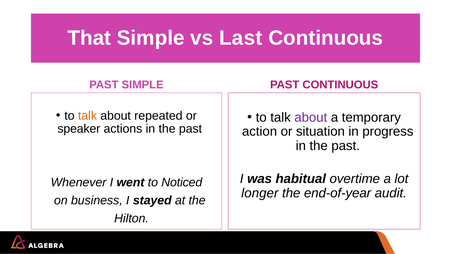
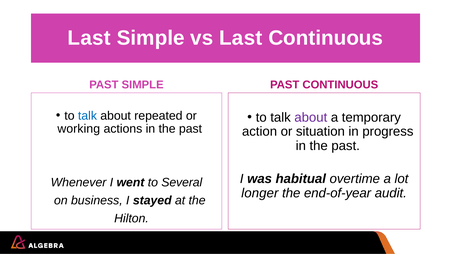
That at (89, 38): That -> Last
talk at (87, 116) colour: orange -> blue
speaker: speaker -> working
Noticed: Noticed -> Several
